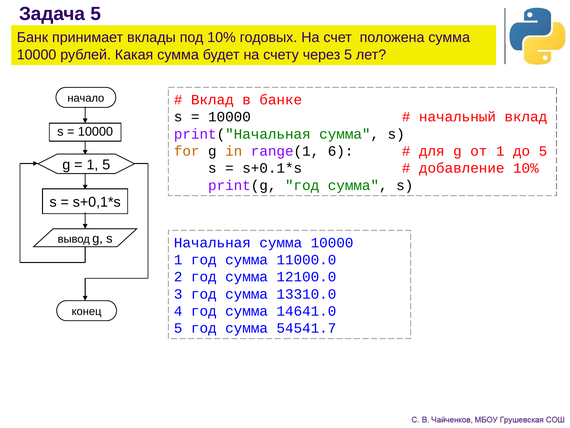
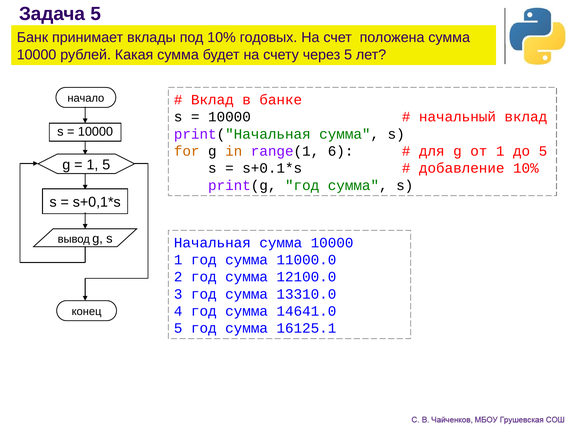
54541.7: 54541.7 -> 16125.1
